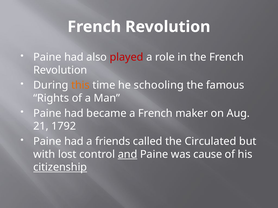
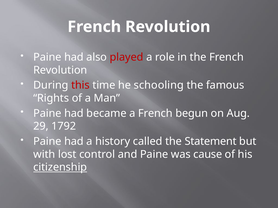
this colour: orange -> red
maker: maker -> begun
21: 21 -> 29
friends: friends -> history
Circulated: Circulated -> Statement
and underline: present -> none
